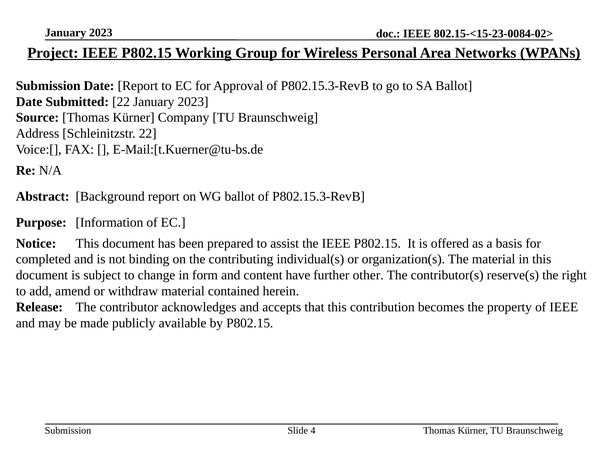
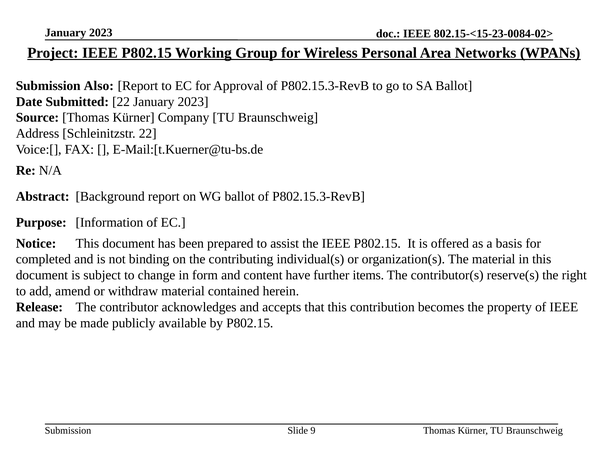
Submission Date: Date -> Also
other: other -> items
4: 4 -> 9
